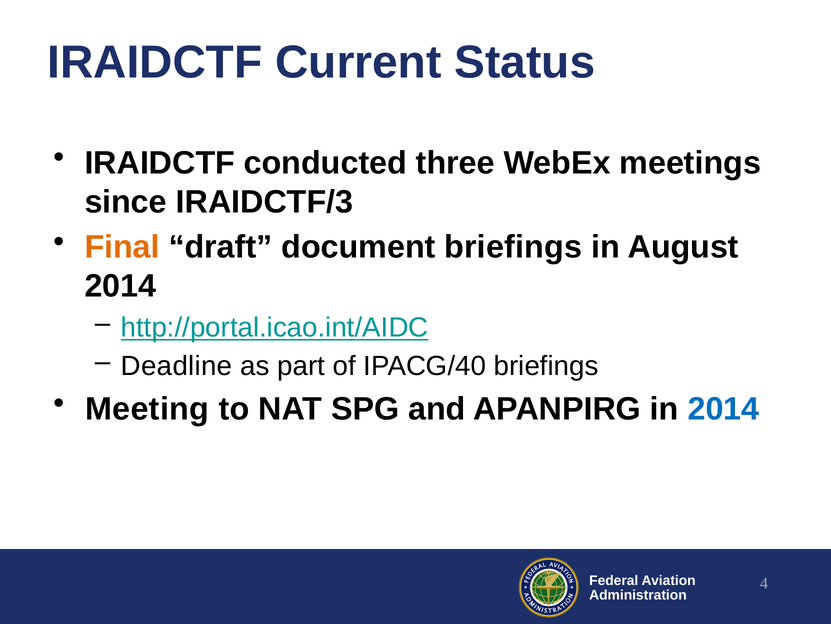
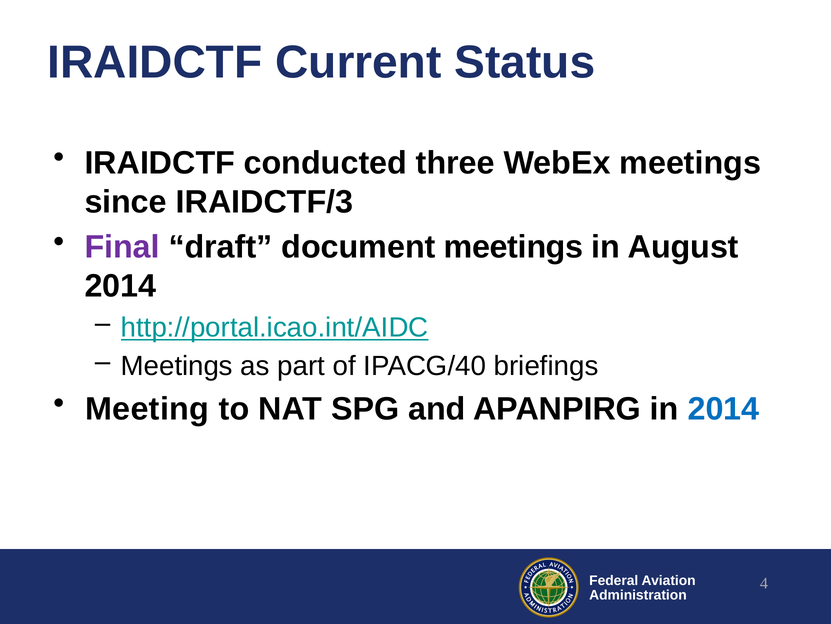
Final colour: orange -> purple
document briefings: briefings -> meetings
Deadline at (177, 366): Deadline -> Meetings
